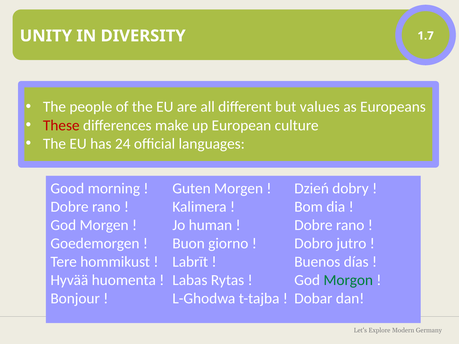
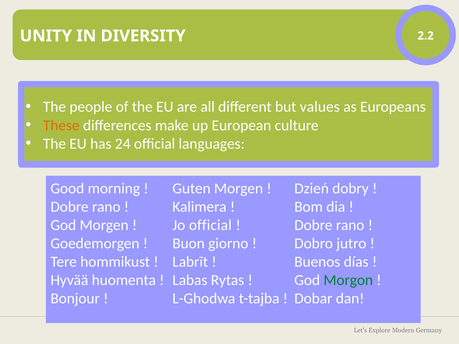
1.7: 1.7 -> 2.2
These colour: red -> orange
Jo human: human -> official
